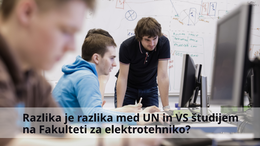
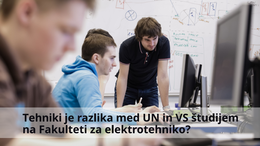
Razlika at (42, 118): Razlika -> Tehniki
